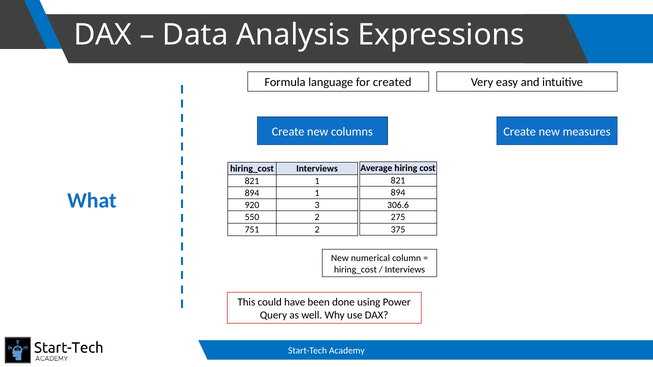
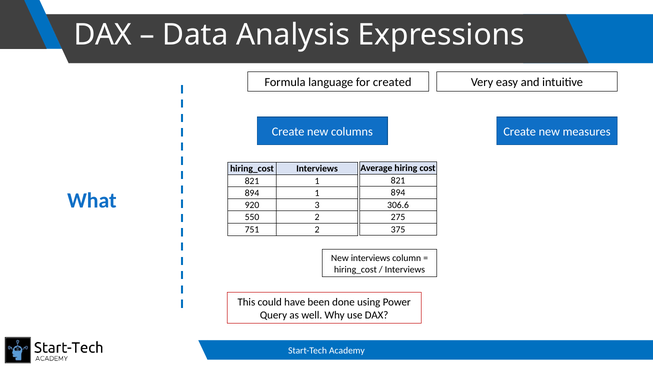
New numerical: numerical -> interviews
